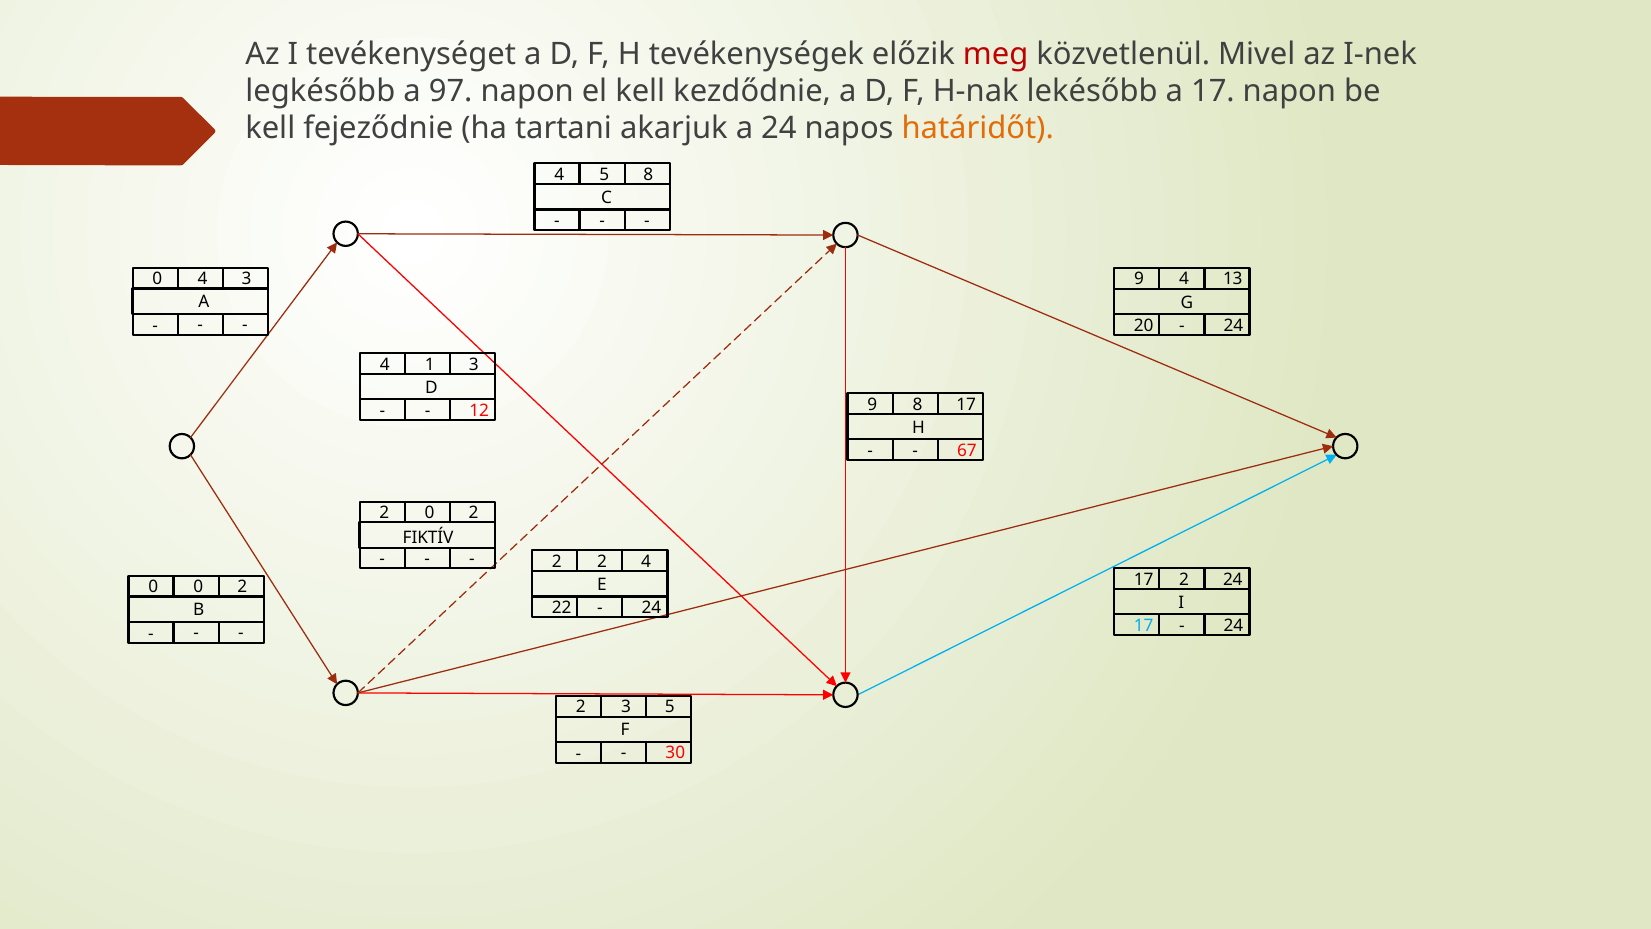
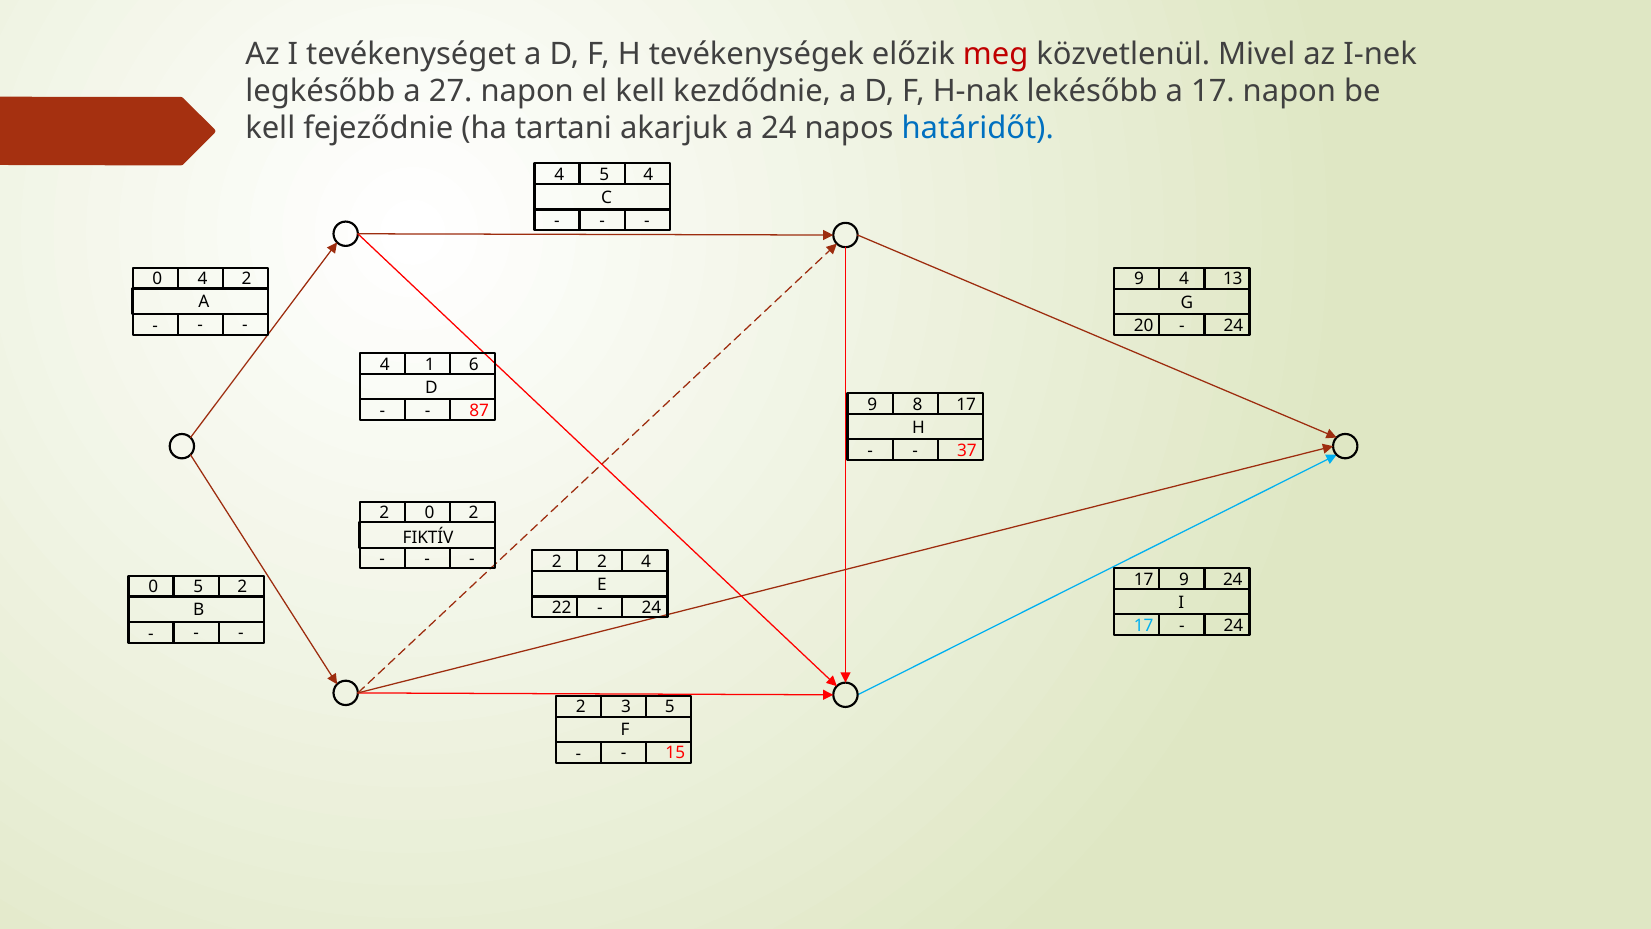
97: 97 -> 27
határidőt colour: orange -> blue
5 8: 8 -> 4
4 3: 3 -> 2
1 3: 3 -> 6
12: 12 -> 87
67: 67 -> 37
17 2: 2 -> 9
0 0: 0 -> 5
30: 30 -> 15
